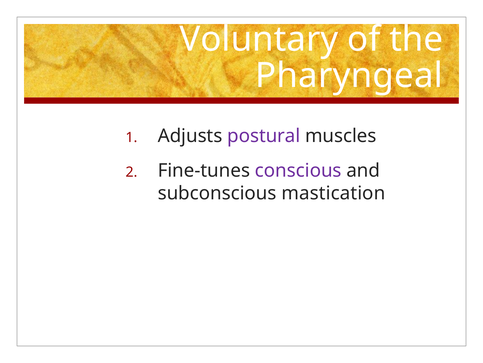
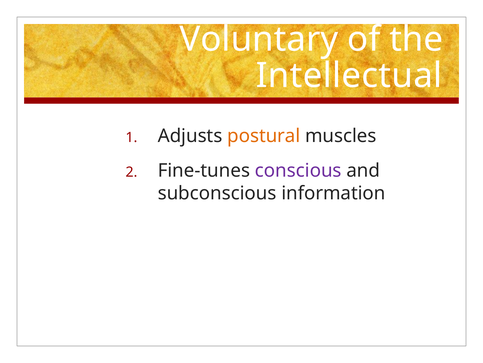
Pharyngeal: Pharyngeal -> Intellectual
postural colour: purple -> orange
mastication: mastication -> information
